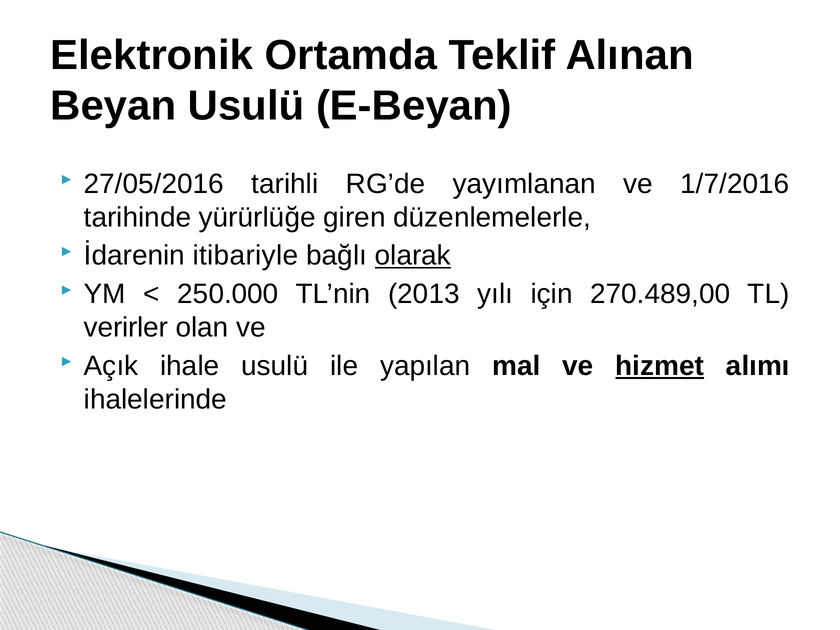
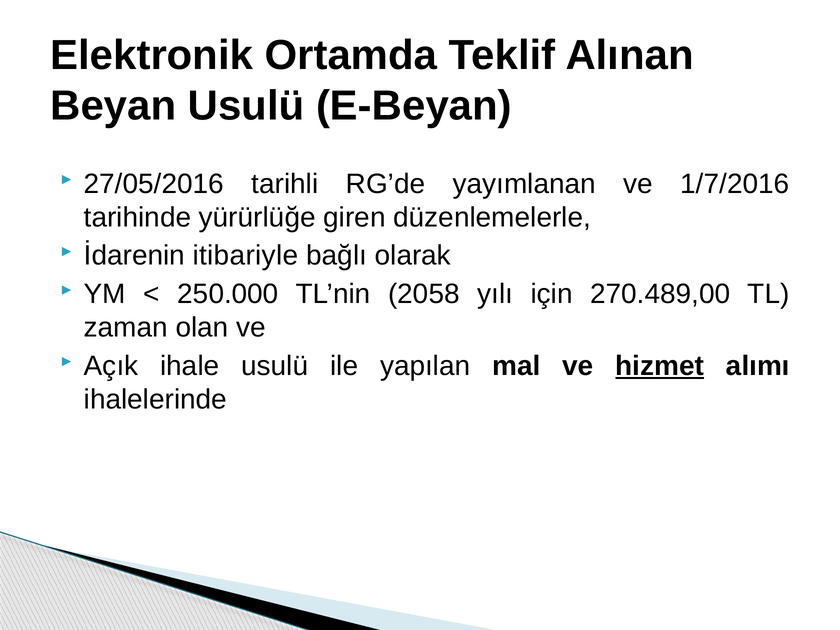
olarak underline: present -> none
2013: 2013 -> 2058
verirler: verirler -> zaman
